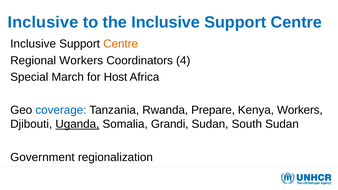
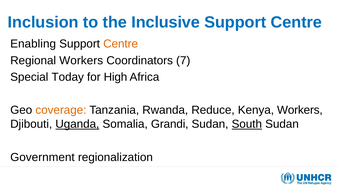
Inclusive at (43, 22): Inclusive -> Inclusion
Inclusive at (33, 44): Inclusive -> Enabling
4: 4 -> 7
March: March -> Today
Host: Host -> High
coverage colour: blue -> orange
Prepare: Prepare -> Reduce
South underline: none -> present
